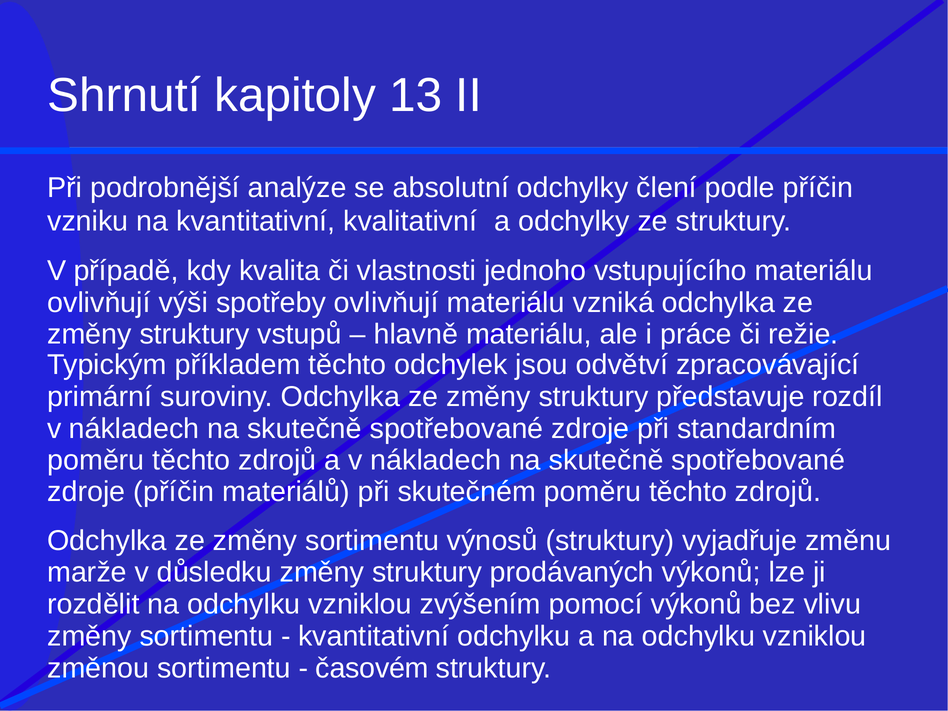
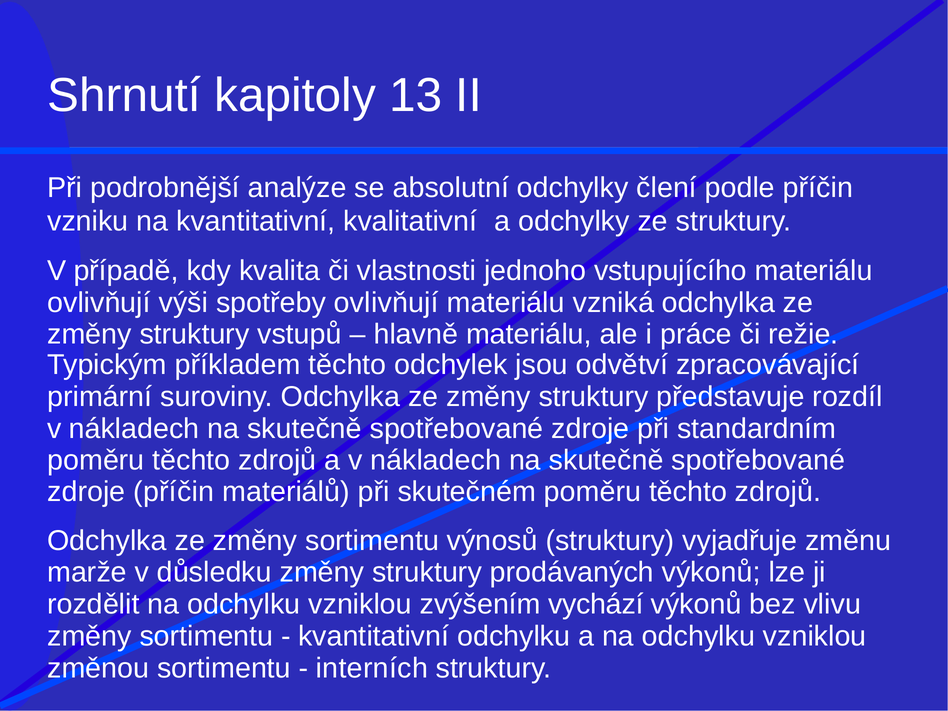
pomocí: pomocí -> vychází
časovém: časovém -> interních
